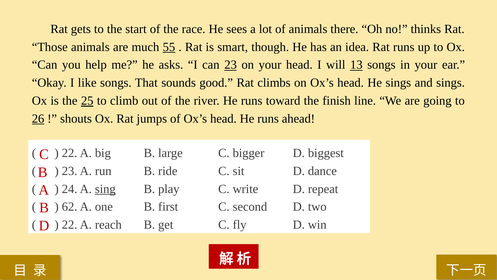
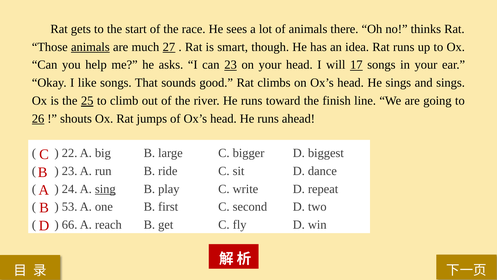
animals at (90, 47) underline: none -> present
55: 55 -> 27
13: 13 -> 17
62: 62 -> 53
22 at (70, 224): 22 -> 66
